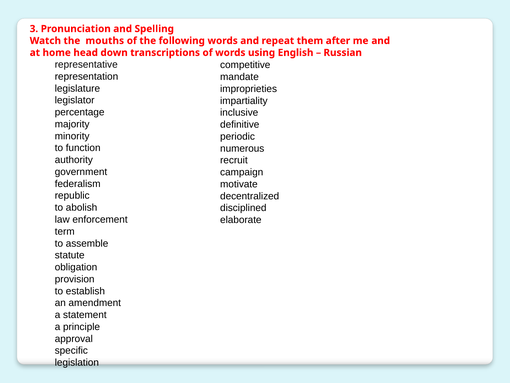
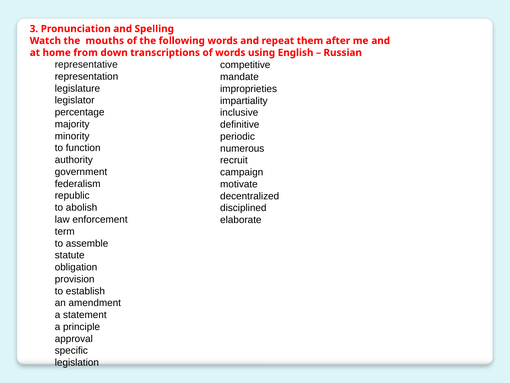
head: head -> from
